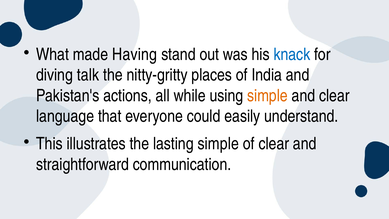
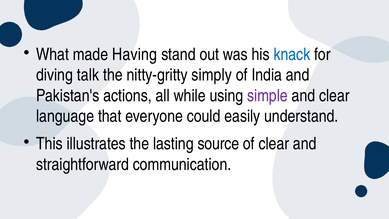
places: places -> simply
simple at (267, 96) colour: orange -> purple
lasting simple: simple -> source
